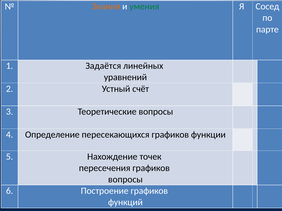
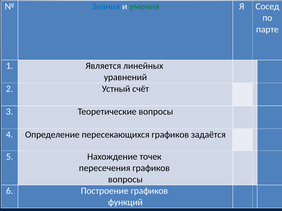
Знания colour: orange -> blue
Задаётся: Задаётся -> Является
функции: функции -> задаётся
